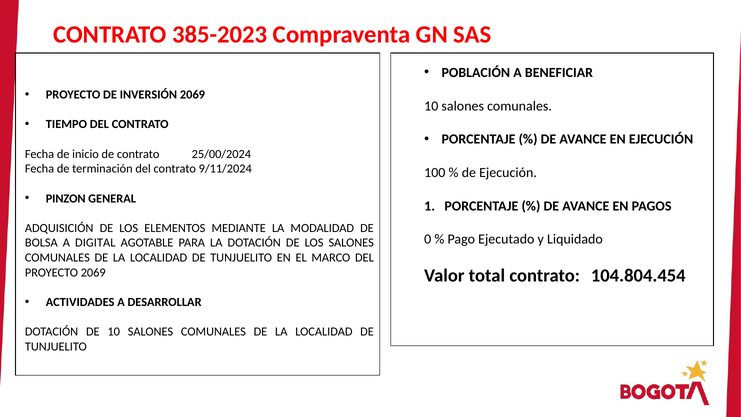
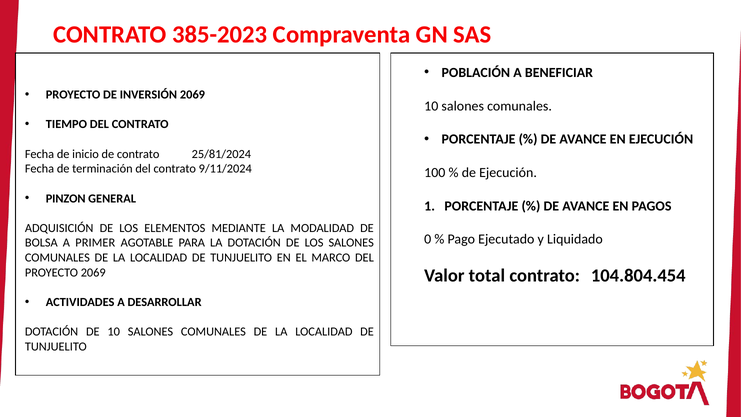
25/00/2024: 25/00/2024 -> 25/81/2024
DIGITAL: DIGITAL -> PRIMER
